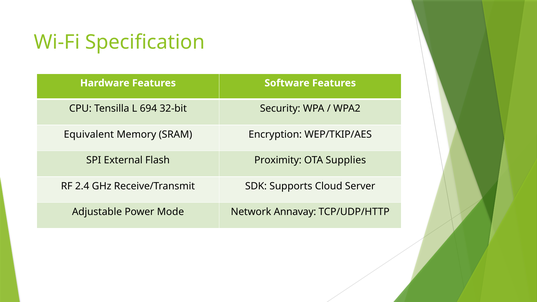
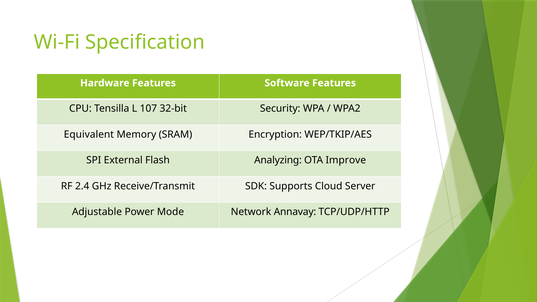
694: 694 -> 107
Proximity: Proximity -> Analyzing
Supplies: Supplies -> Improve
